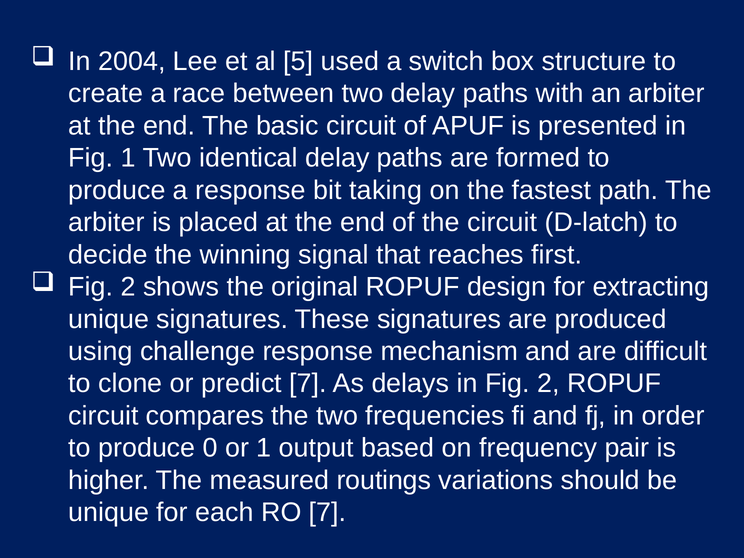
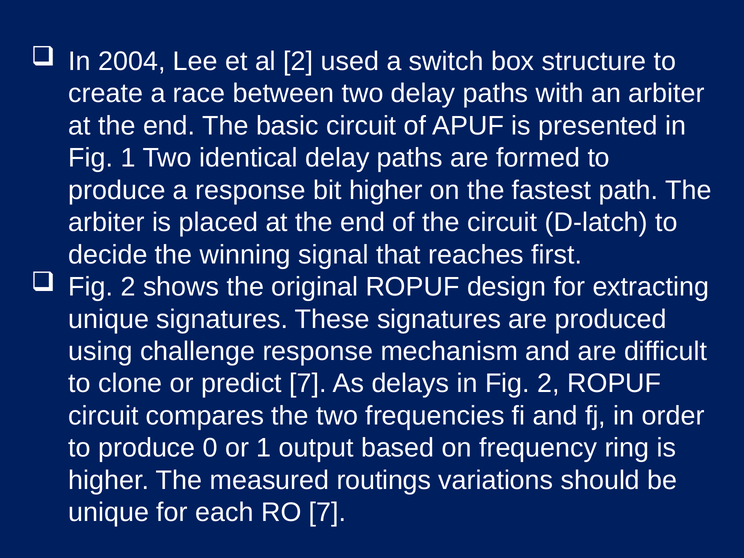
al 5: 5 -> 2
bit taking: taking -> higher
pair: pair -> ring
